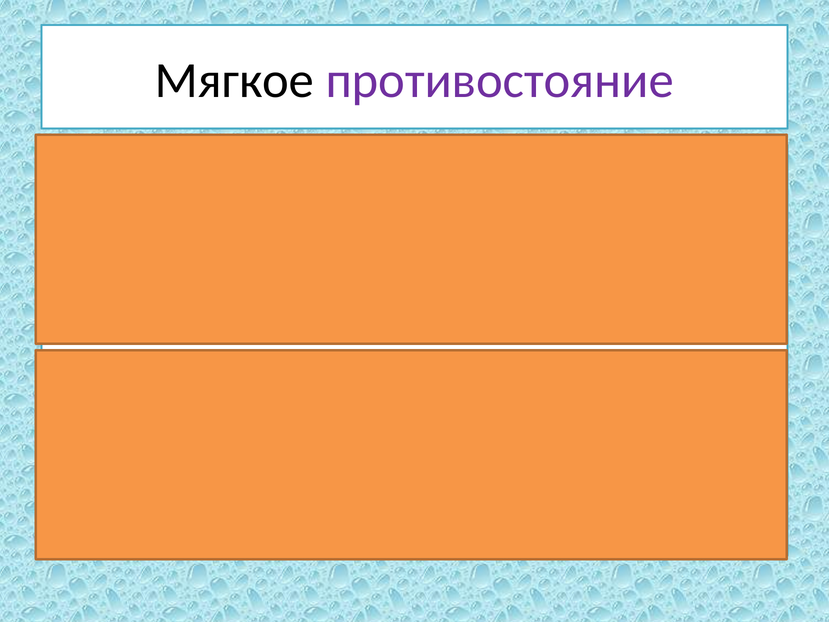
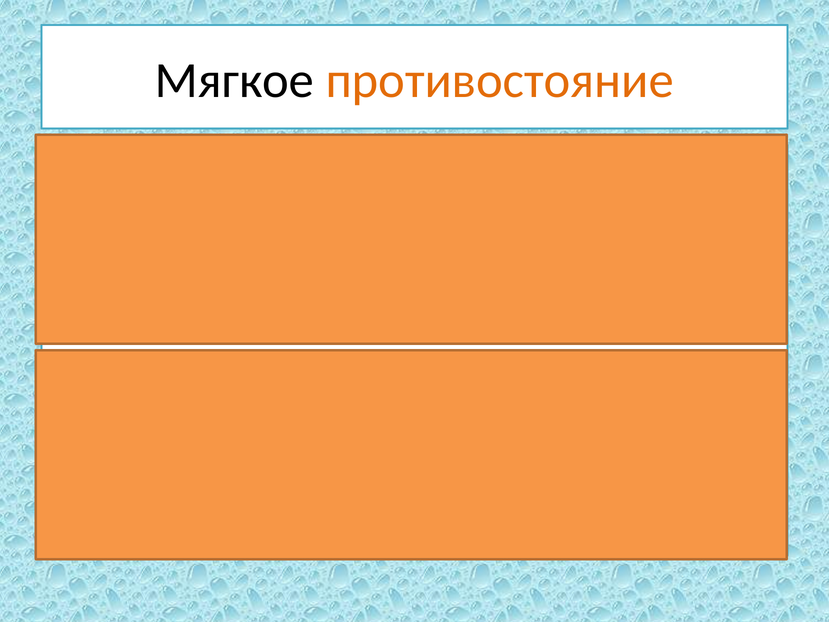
противостояние at (500, 80) colour: purple -> orange
